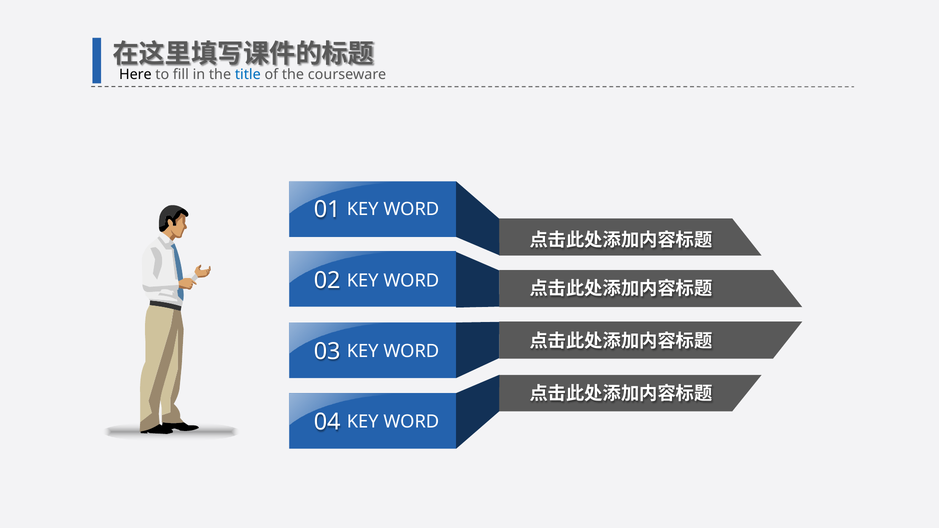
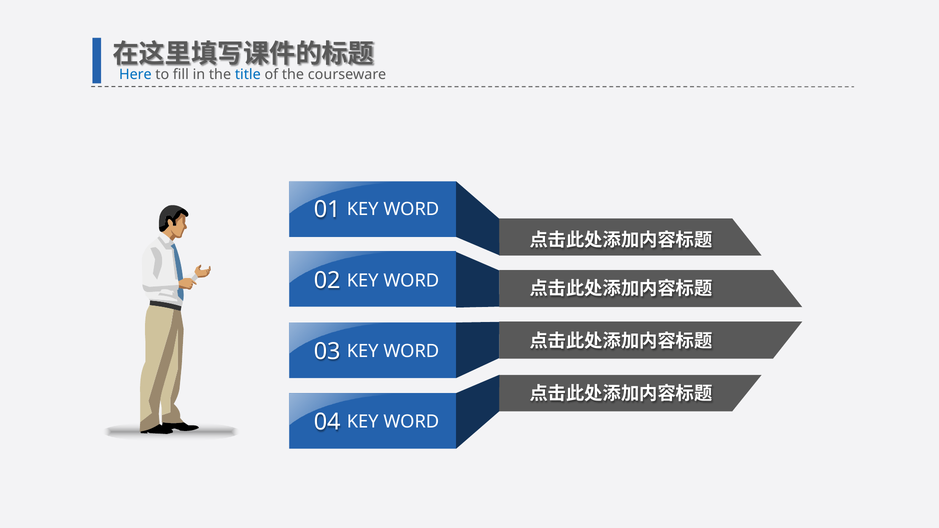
Here colour: black -> blue
